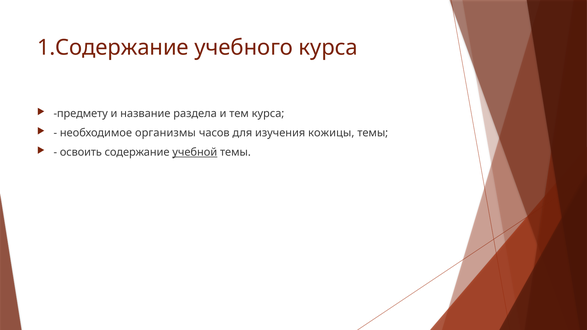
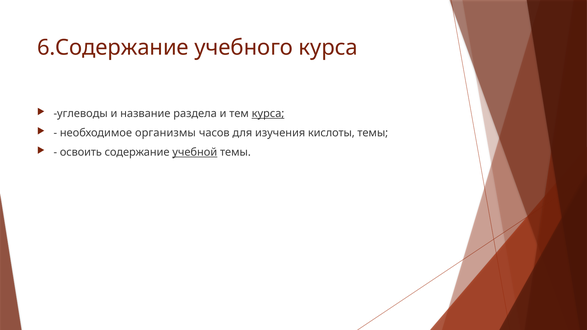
1.Содержание: 1.Содержание -> 6.Содержание
предмету: предмету -> углеводы
курса at (268, 114) underline: none -> present
кожицы: кожицы -> кислоты
